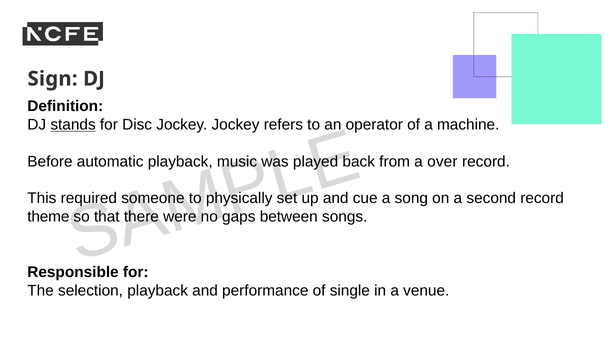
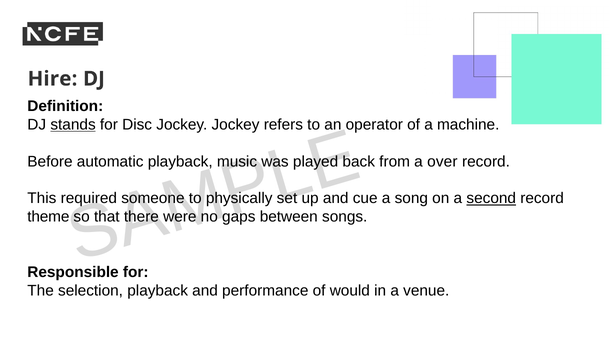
Sign: Sign -> Hire
second underline: none -> present
single: single -> would
